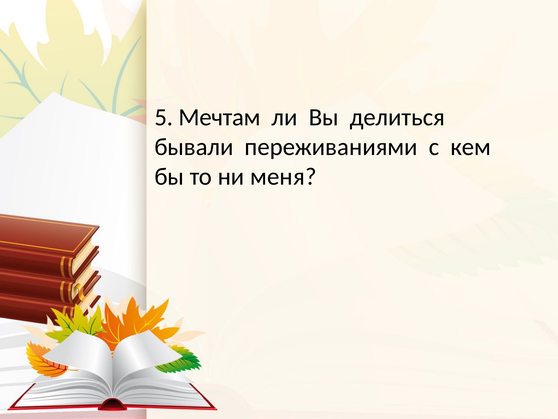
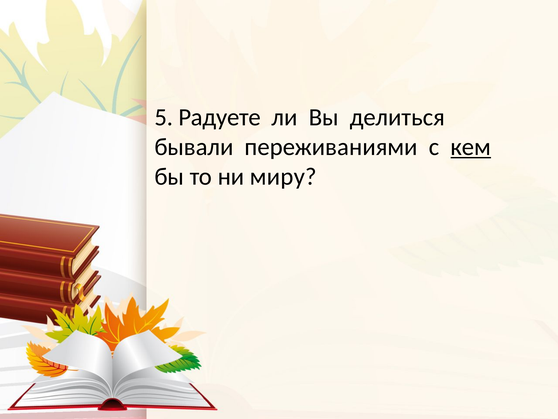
Мечтам: Мечтам -> Радуете
кем underline: none -> present
меня: меня -> миру
